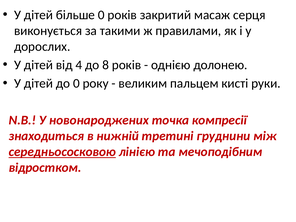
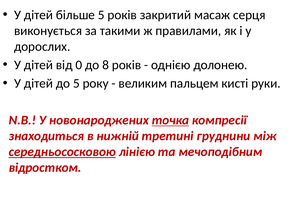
більше 0: 0 -> 5
4: 4 -> 0
до 0: 0 -> 5
точка underline: none -> present
